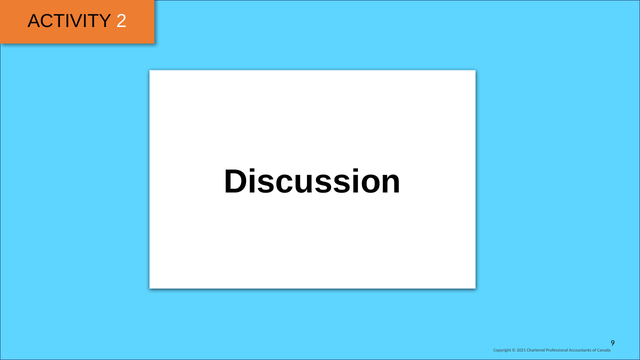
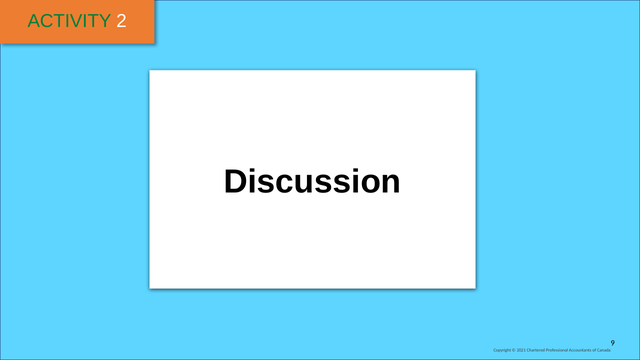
ACTIVITY colour: black -> green
